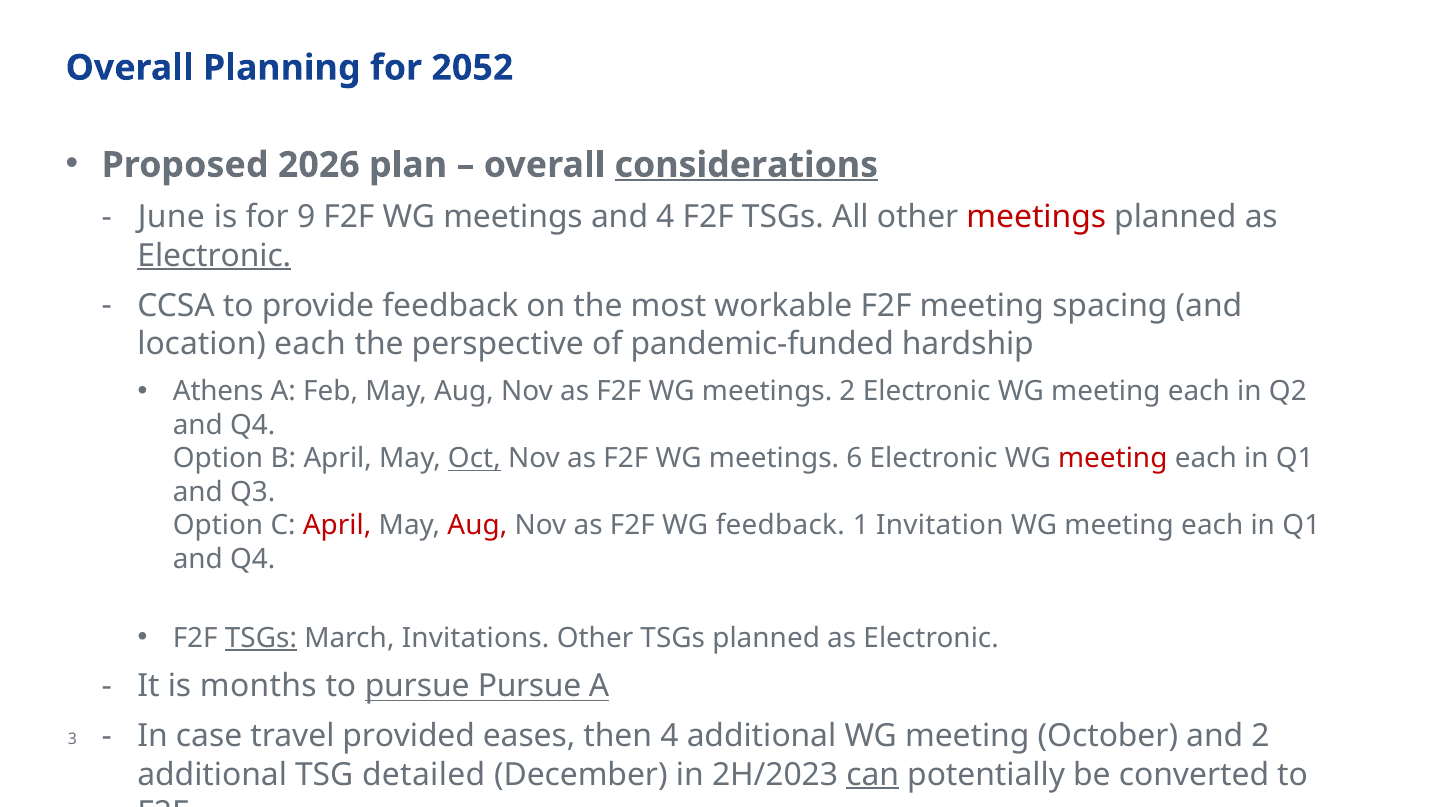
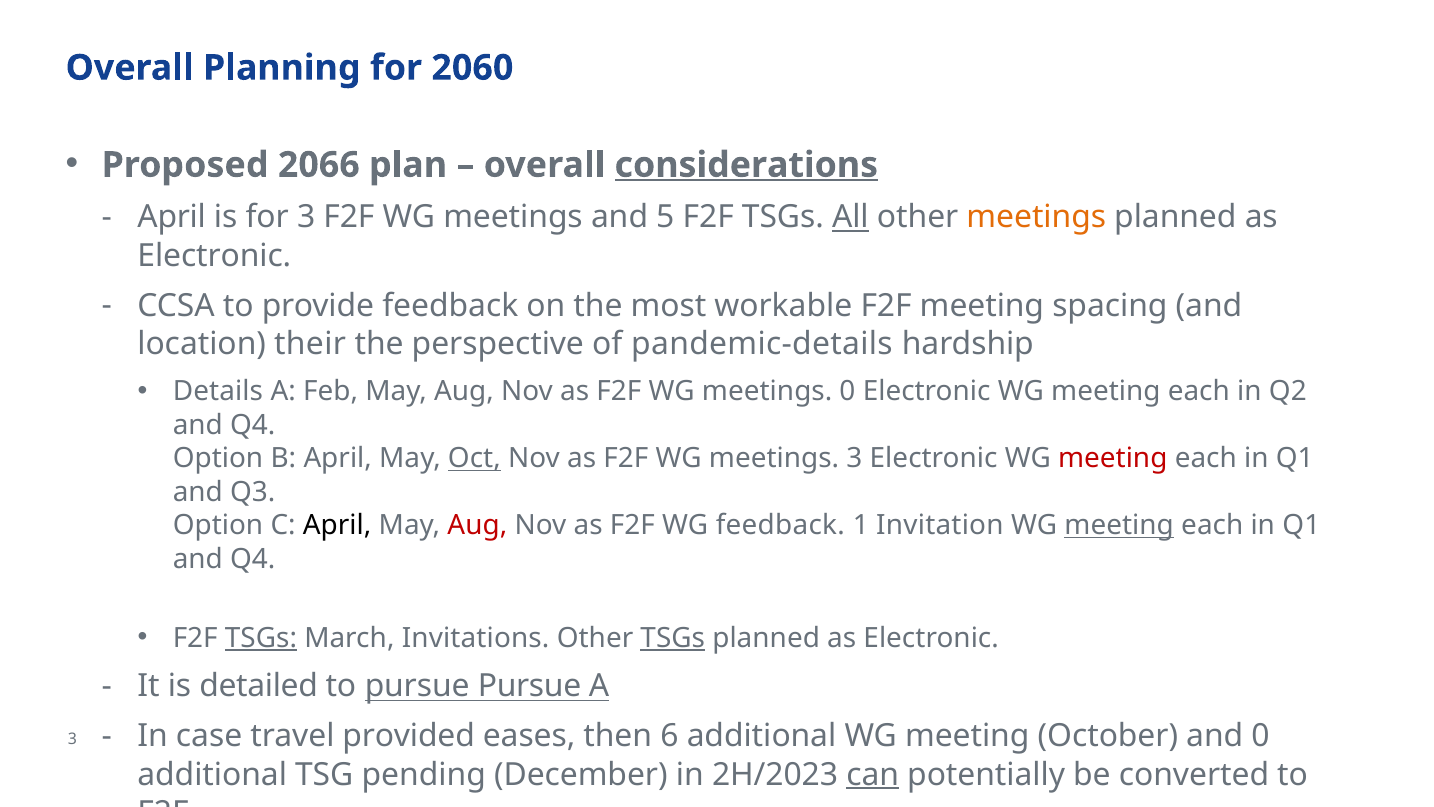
2052: 2052 -> 2060
2026: 2026 -> 2066
June at (171, 217): June -> April
for 9: 9 -> 3
and 4: 4 -> 5
All underline: none -> present
meetings at (1036, 217) colour: red -> orange
Electronic at (214, 255) underline: present -> none
location each: each -> their
pandemic-funded: pandemic-funded -> pandemic-details
Athens: Athens -> Details
meetings 2: 2 -> 0
meetings 6: 6 -> 3
April at (337, 525) colour: red -> black
meeting at (1119, 525) underline: none -> present
TSGs at (673, 638) underline: none -> present
months: months -> detailed
then 4: 4 -> 6
and 2: 2 -> 0
detailed: detailed -> pending
